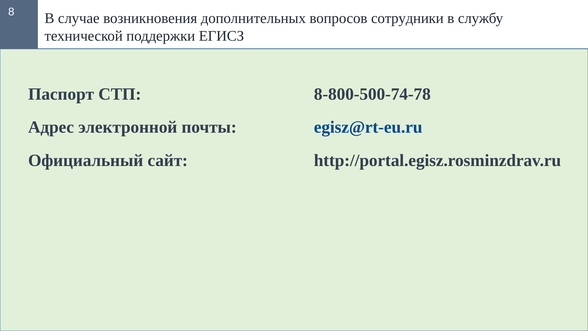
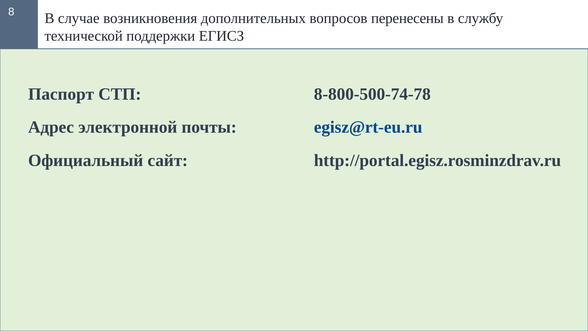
сотрудники: сотрудники -> перенесены
